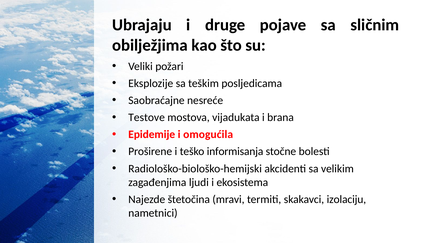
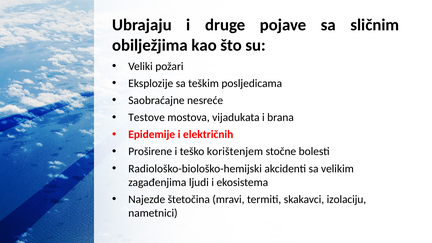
omogućila: omogućila -> električnih
informisanja: informisanja -> korištenjem
